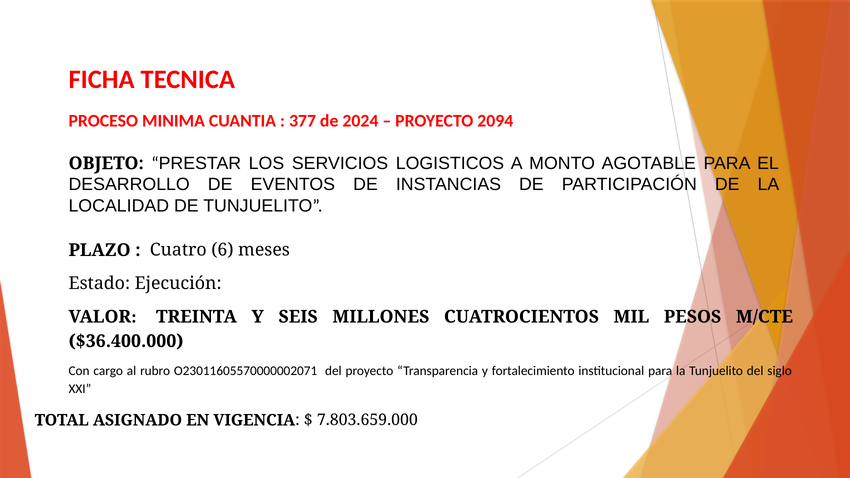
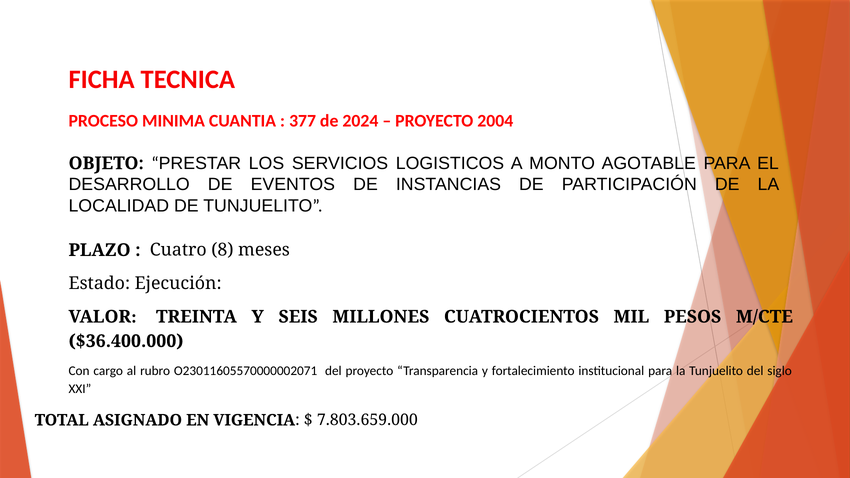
2094: 2094 -> 2004
6: 6 -> 8
